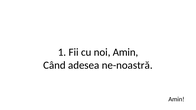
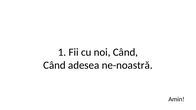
noi Amin: Amin -> Când
